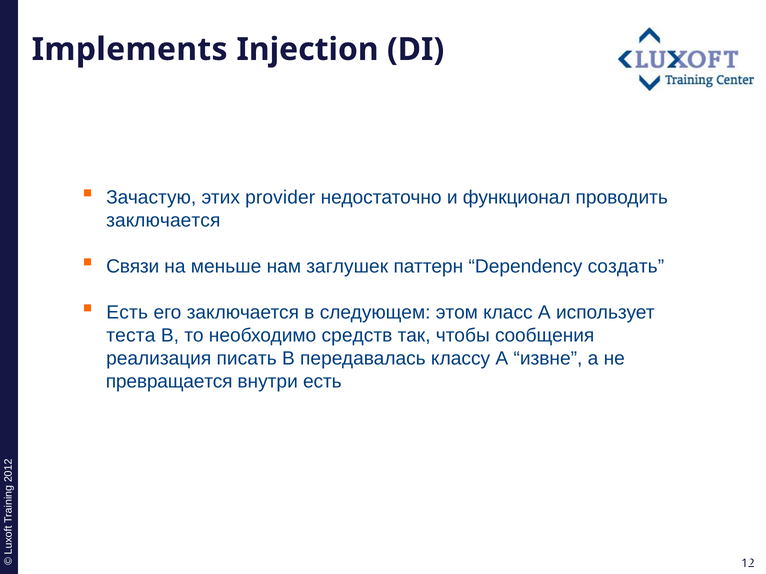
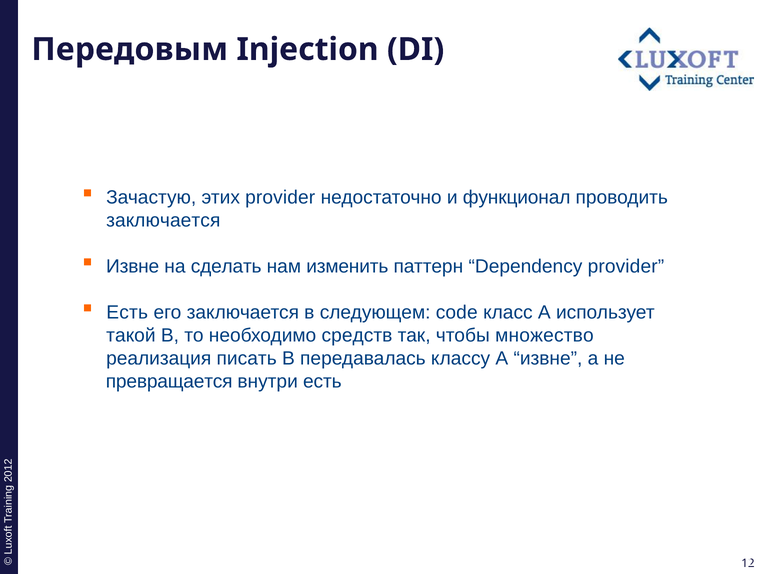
Implements: Implements -> Передовым
Связи at (133, 267): Связи -> Извне
меньше: меньше -> сделать
заглушек: заглушек -> изменить
Dependency создать: создать -> provider
этом: этом -> code
теста: теста -> такой
сообщения: сообщения -> множество
